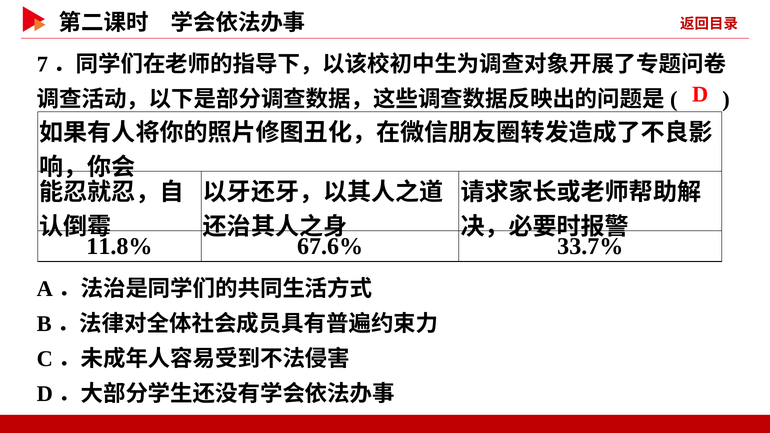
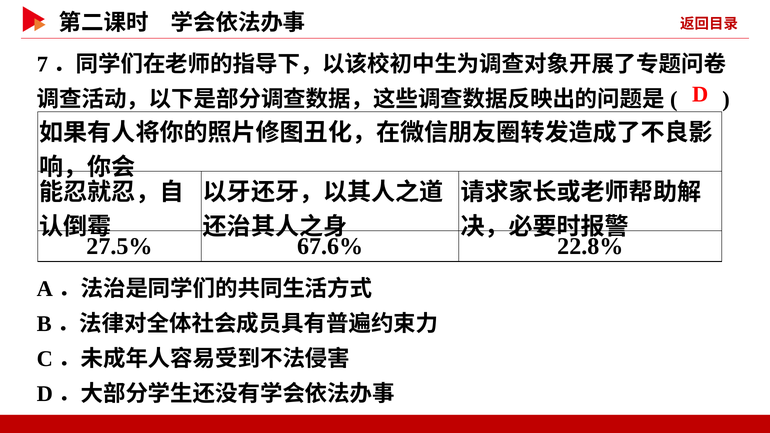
11.8%: 11.8% -> 27.5%
33.7%: 33.7% -> 22.8%
